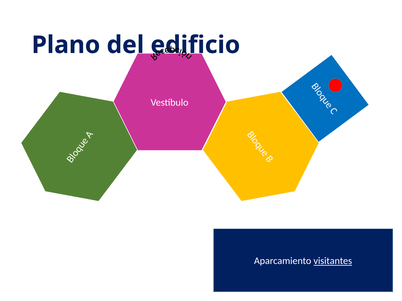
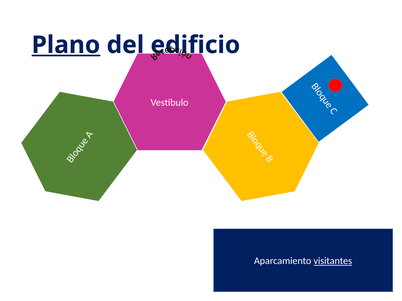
Plano underline: none -> present
